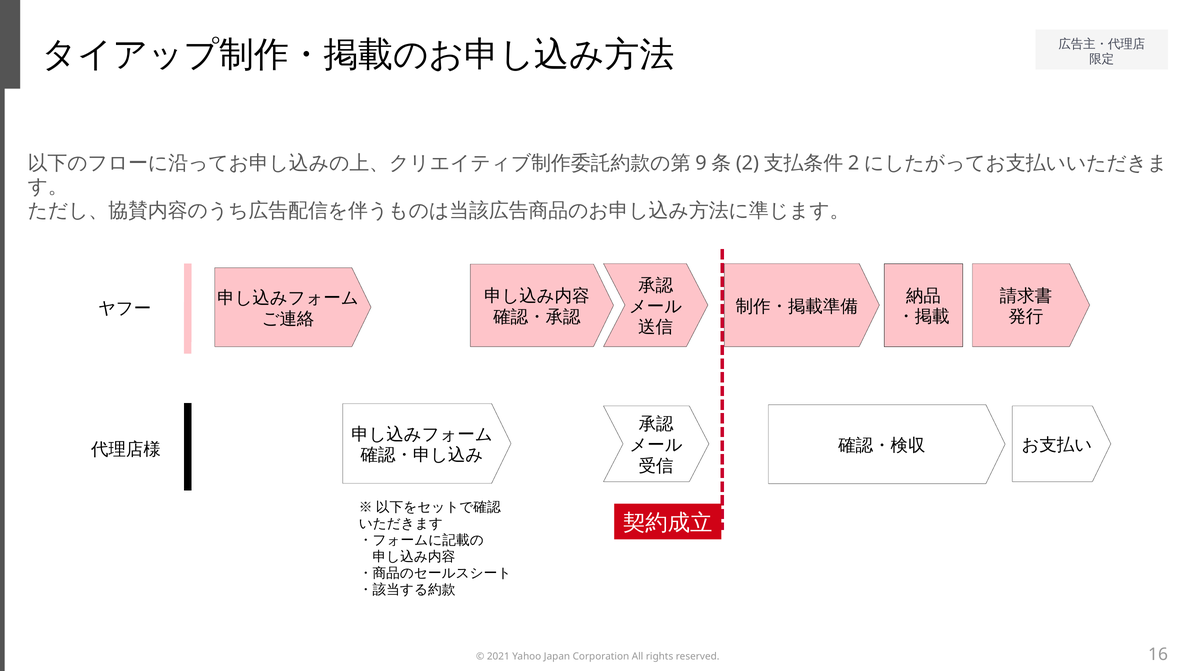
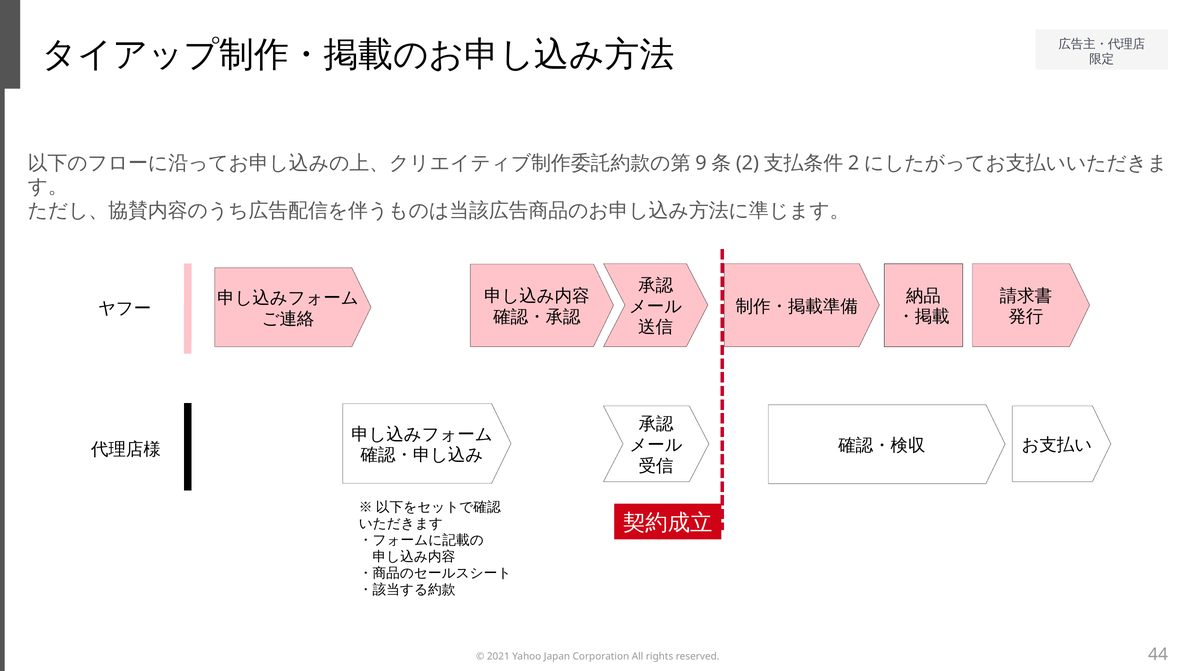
16: 16 -> 44
